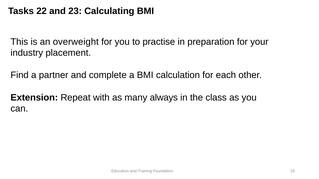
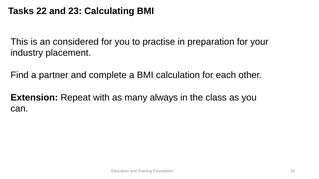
overweight: overweight -> considered
